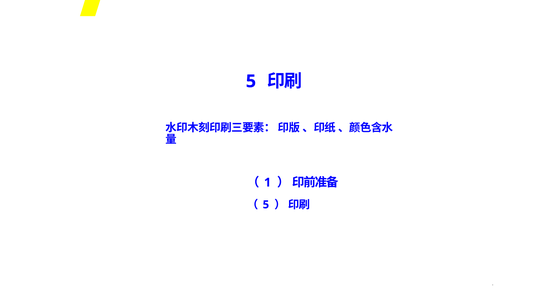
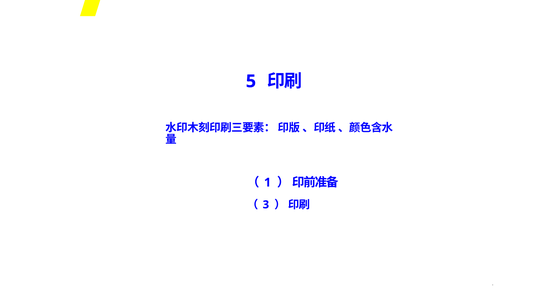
5 at (266, 205): 5 -> 3
